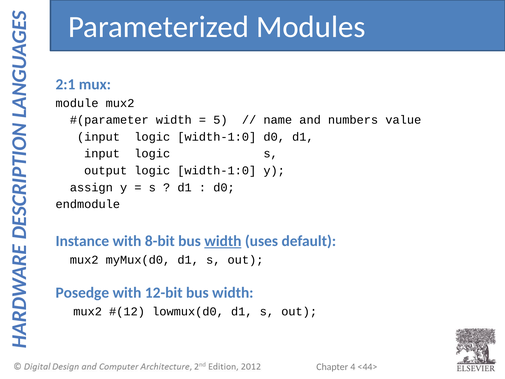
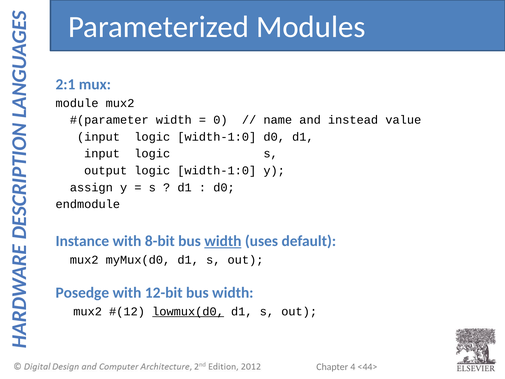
5: 5 -> 0
numbers: numbers -> instead
lowmux(d0 underline: none -> present
